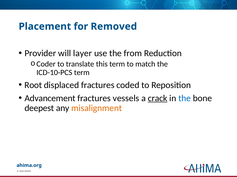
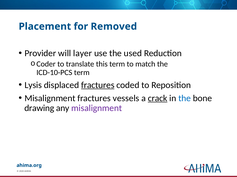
from: from -> used
Root: Root -> Lysis
fractures at (98, 85) underline: none -> present
Advancement at (50, 99): Advancement -> Misalignment
deepest: deepest -> drawing
misalignment at (97, 109) colour: orange -> purple
